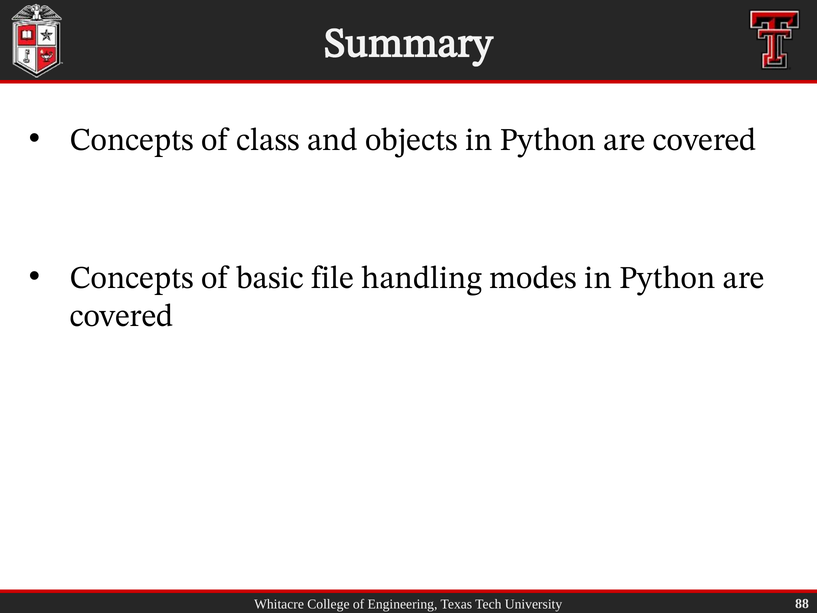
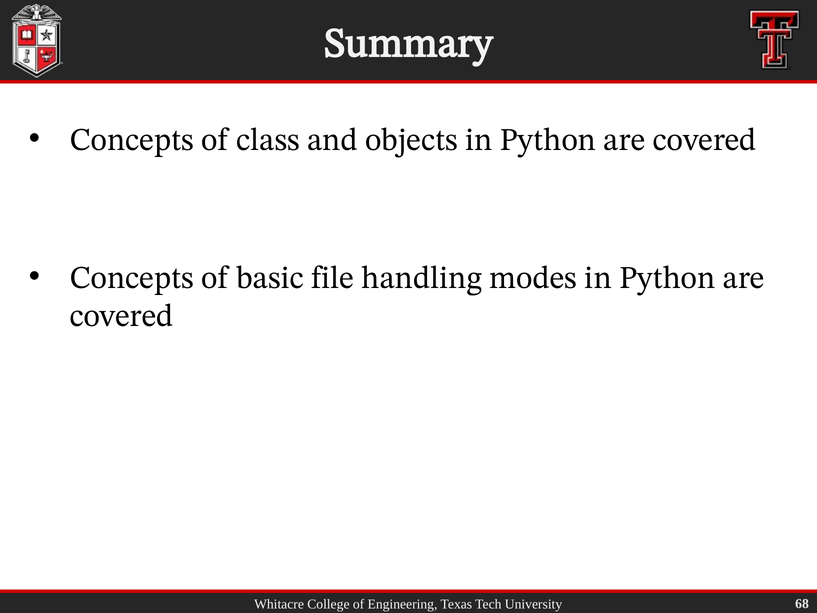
88: 88 -> 68
